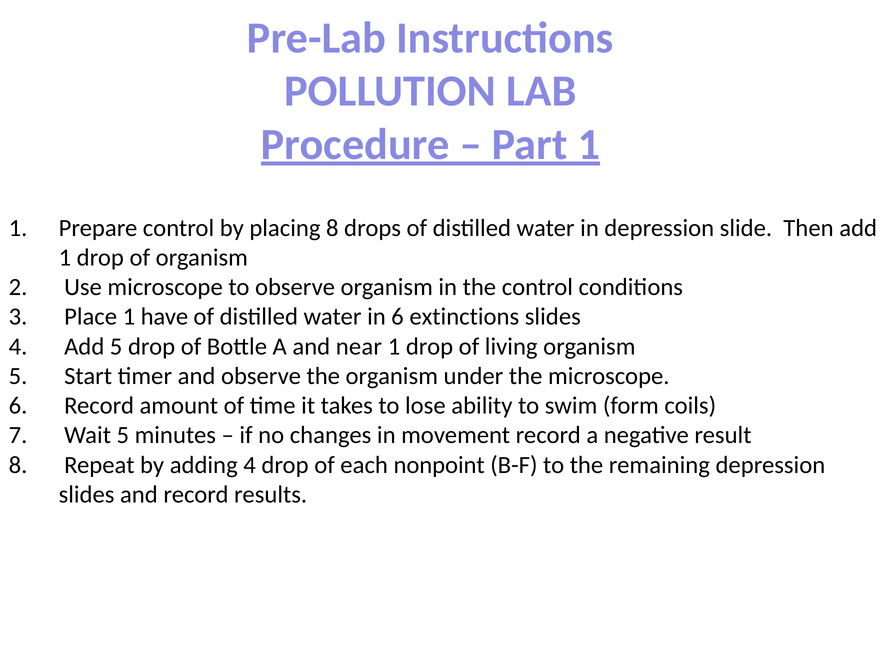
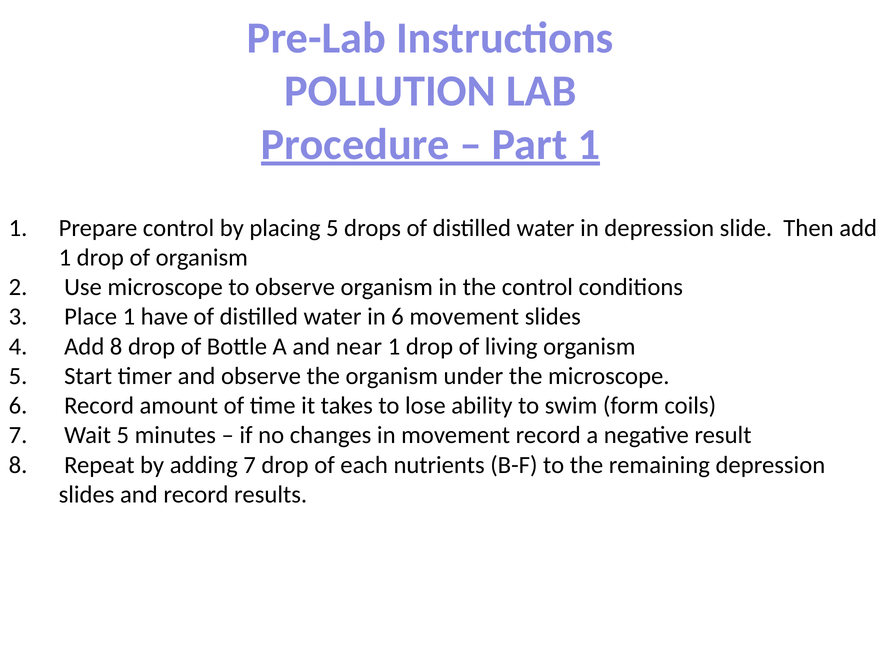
placing 8: 8 -> 5
6 extinctions: extinctions -> movement
Add 5: 5 -> 8
adding 4: 4 -> 7
nonpoint: nonpoint -> nutrients
